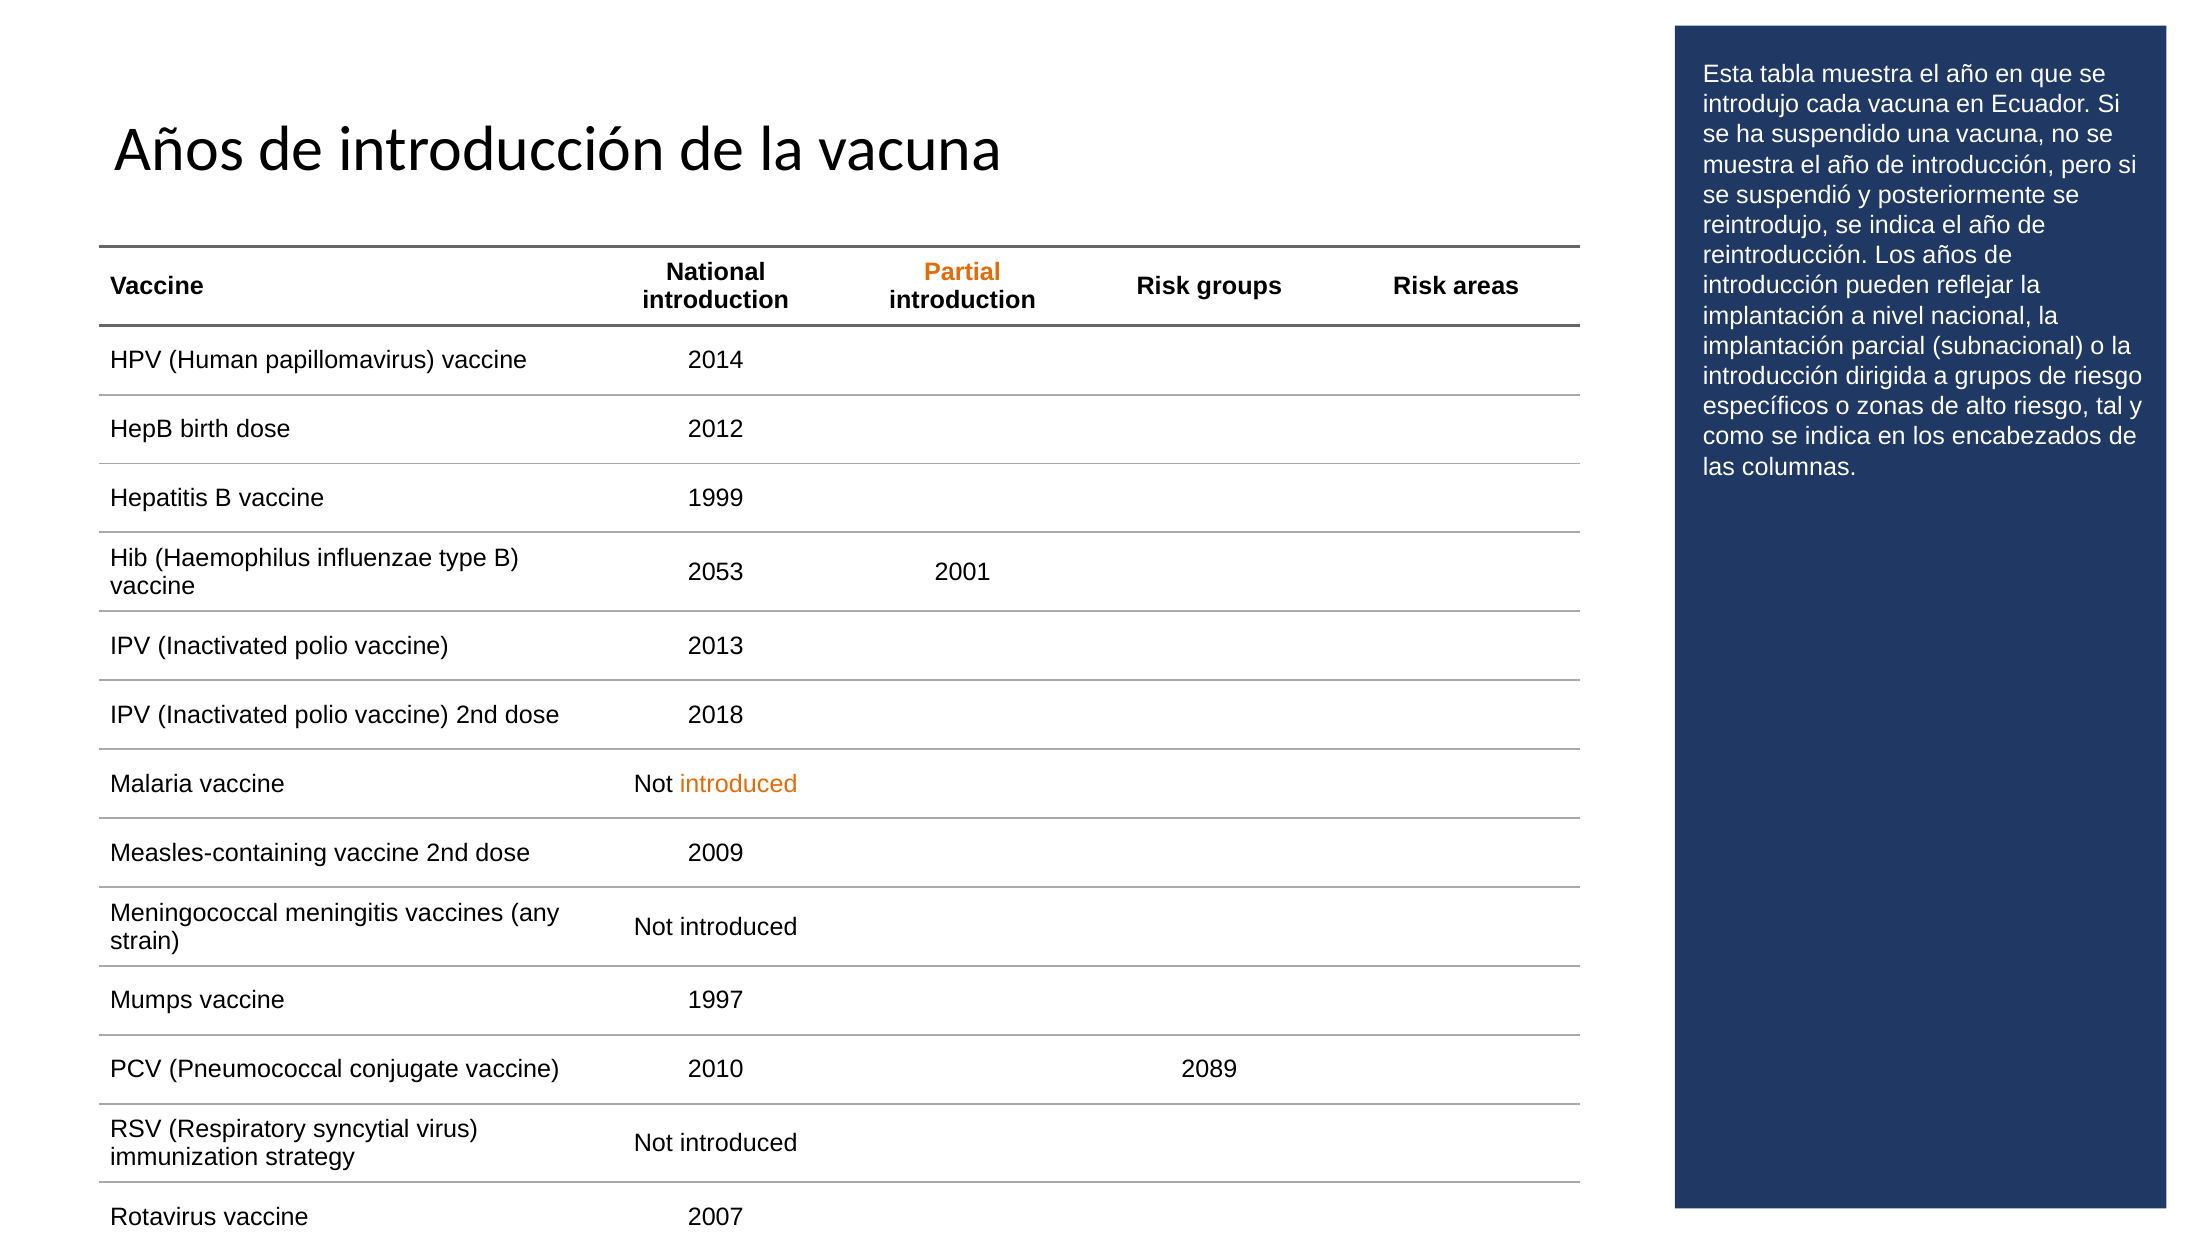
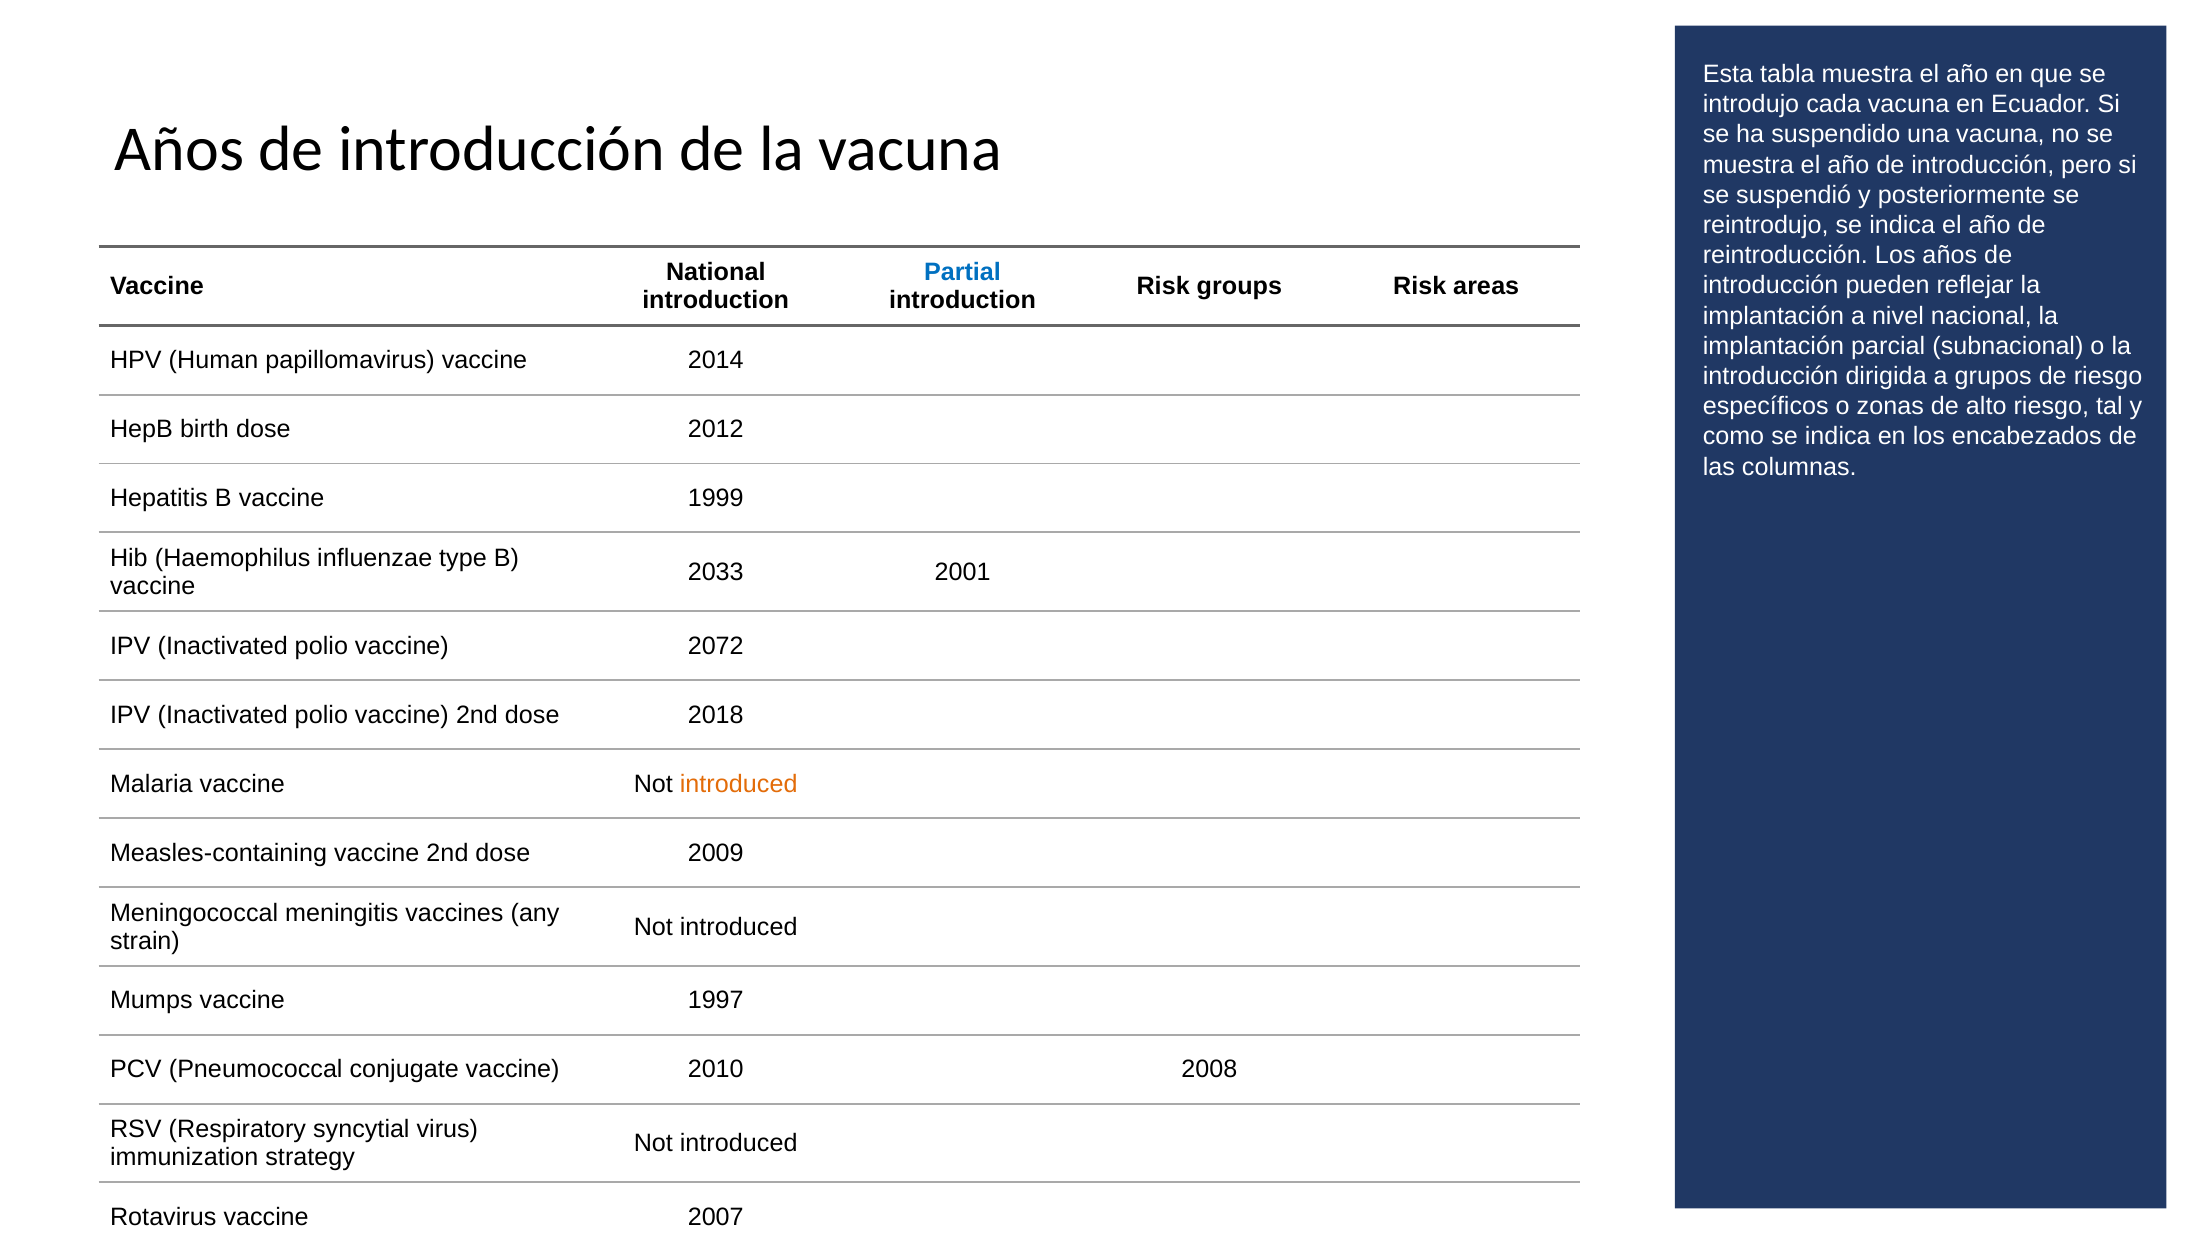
Partial colour: orange -> blue
2053: 2053 -> 2033
2013: 2013 -> 2072
2089: 2089 -> 2008
